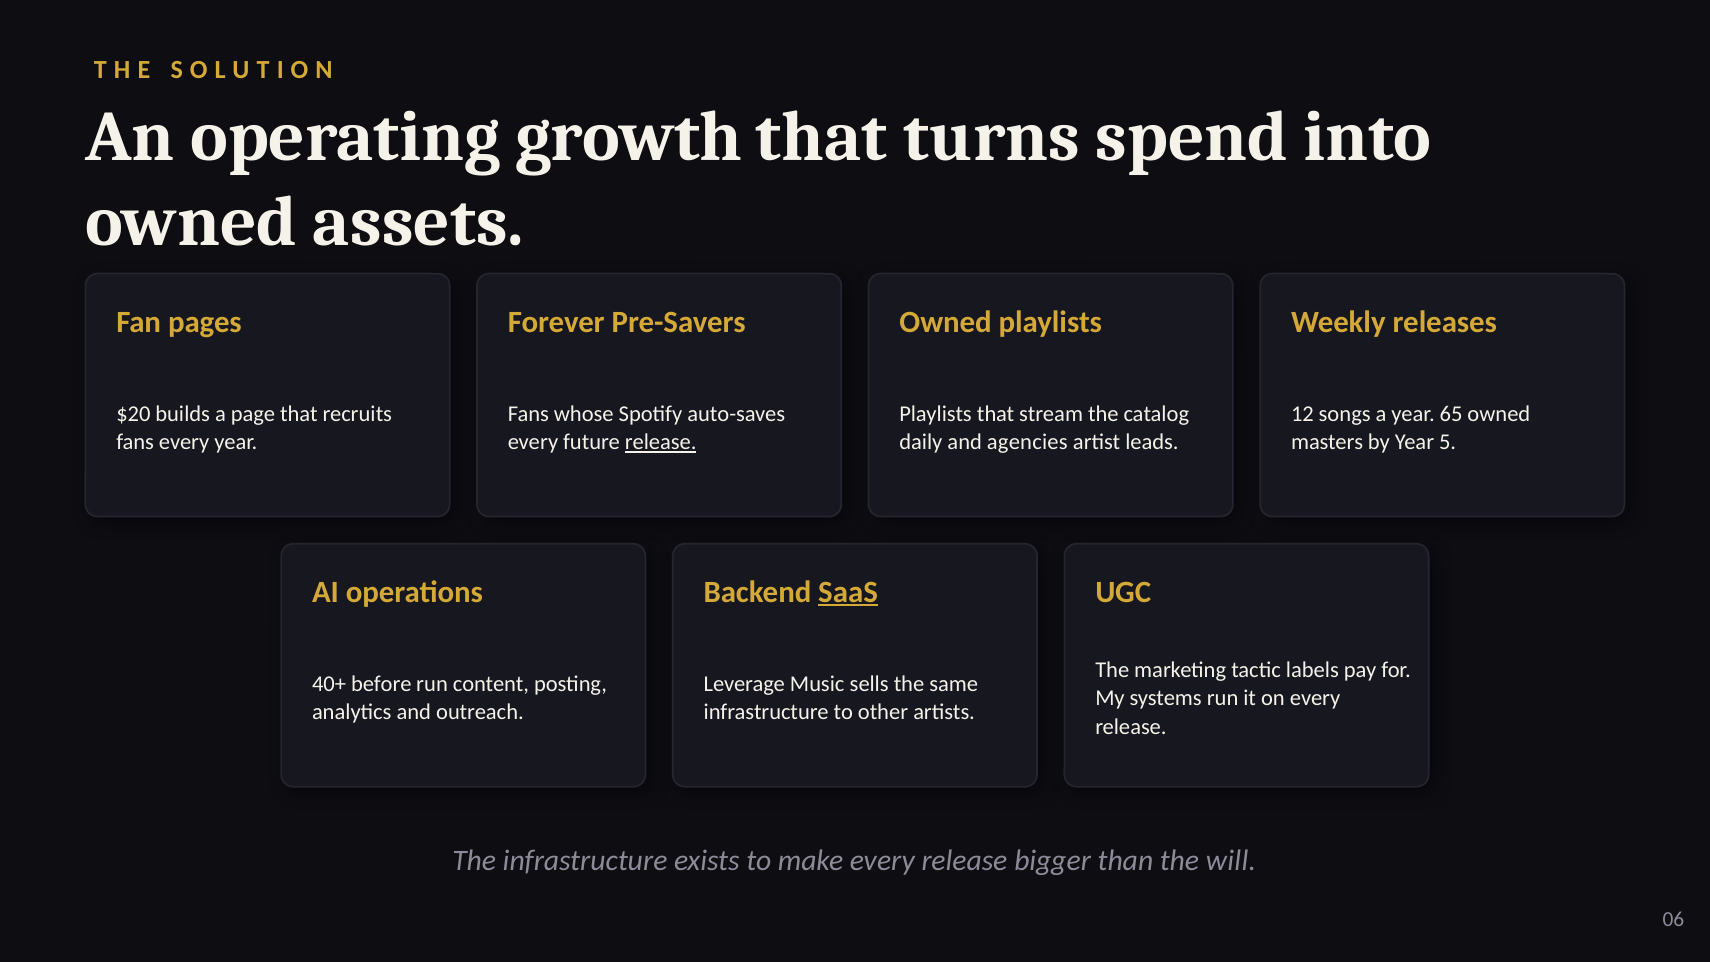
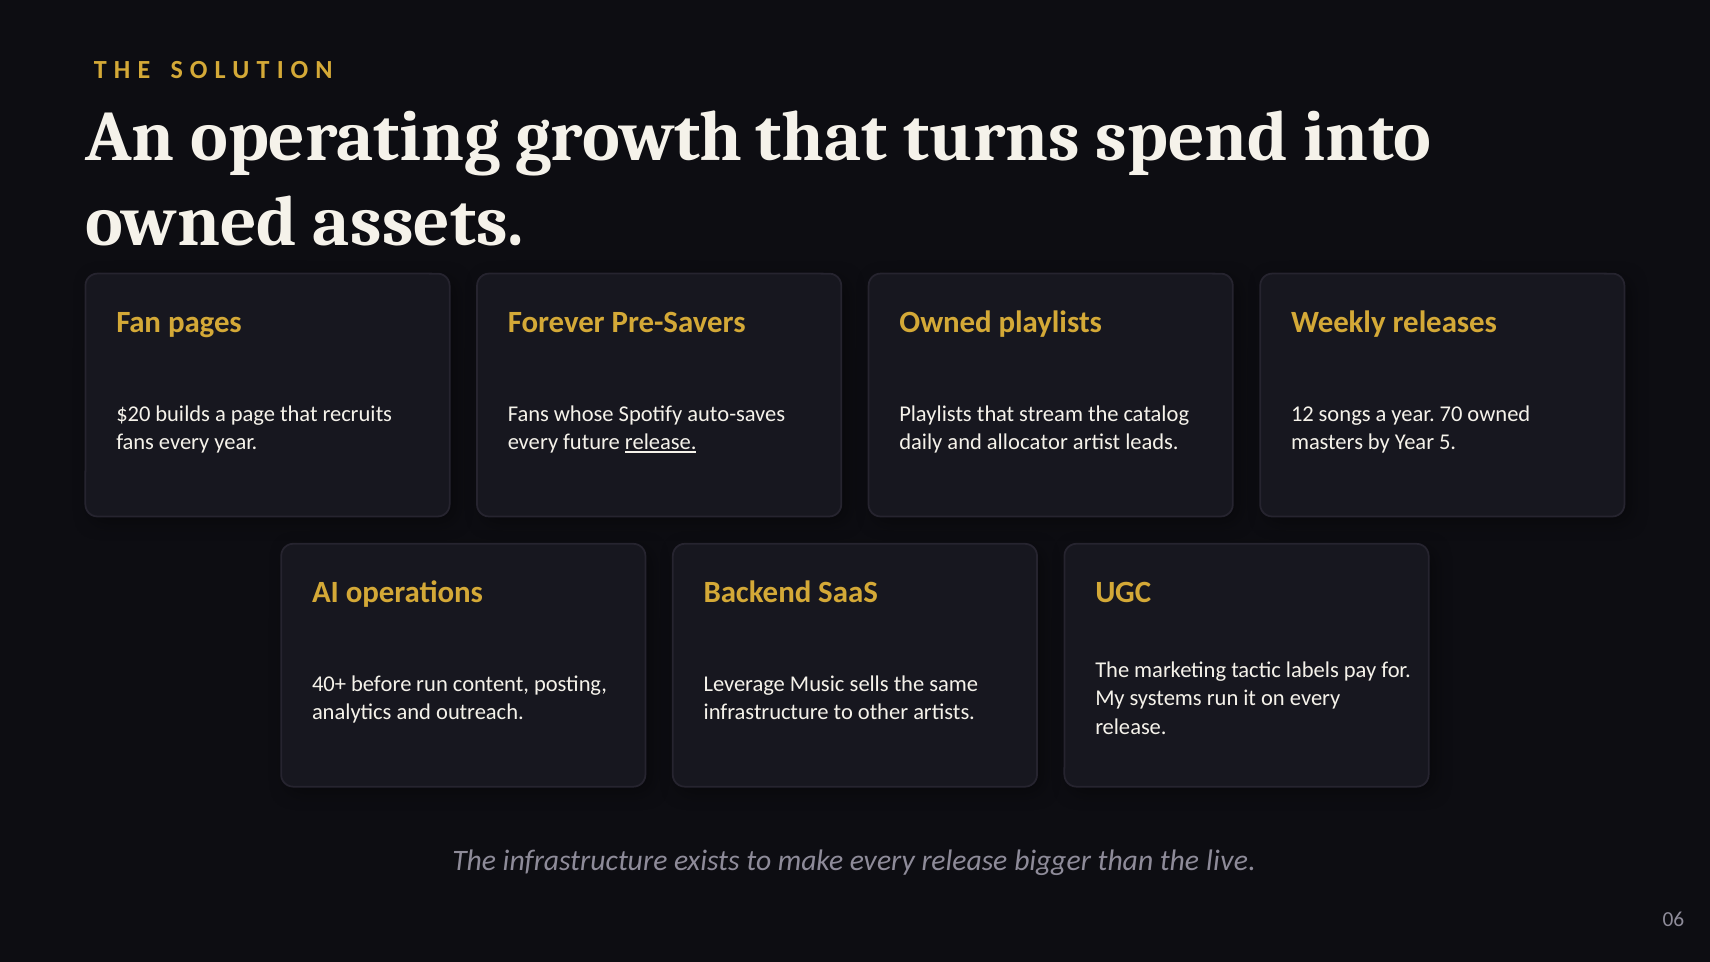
65: 65 -> 70
agencies: agencies -> allocator
SaaS underline: present -> none
will: will -> live
